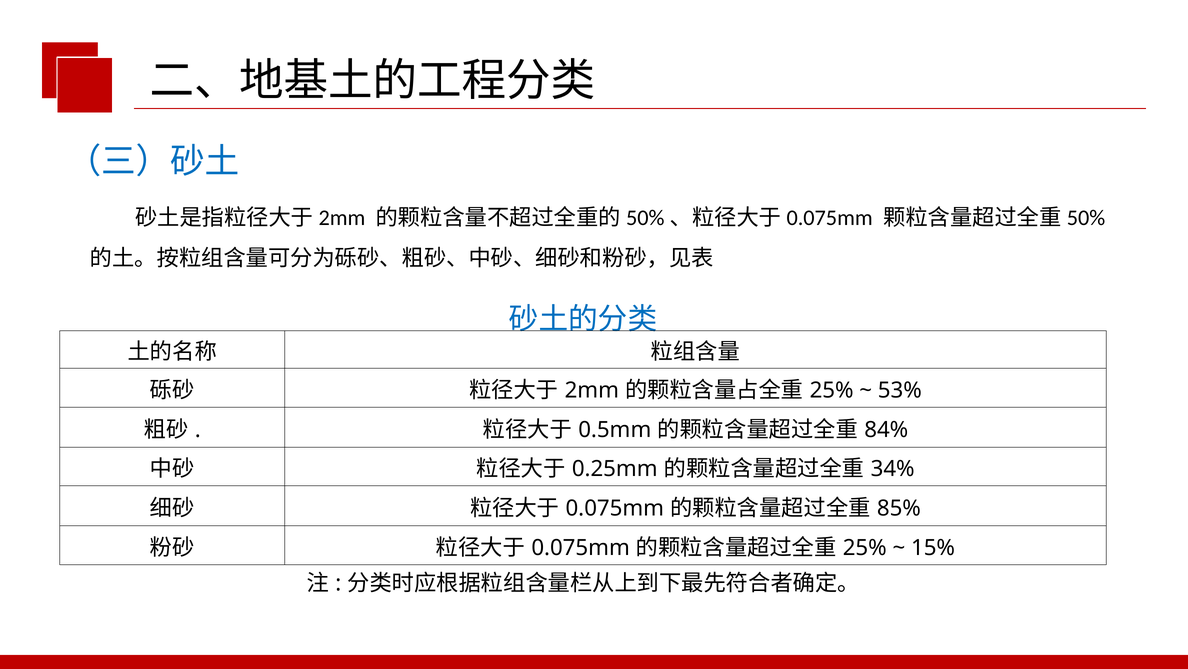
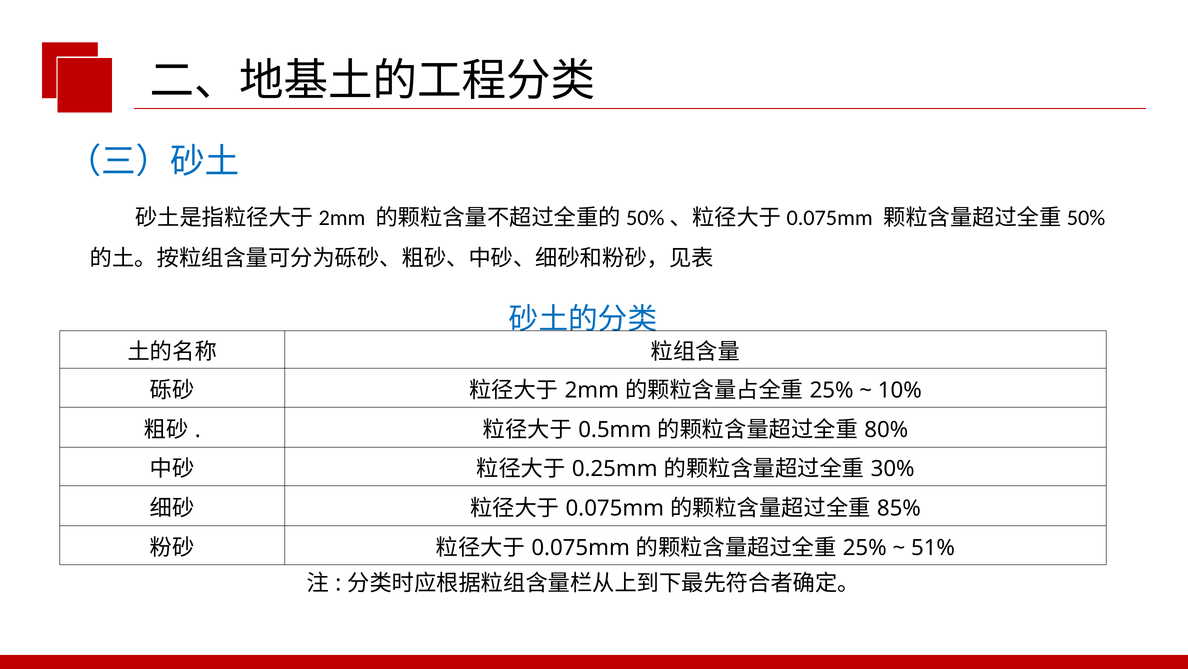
53%: 53% -> 10%
84%: 84% -> 80%
34%: 34% -> 30%
15%: 15% -> 51%
